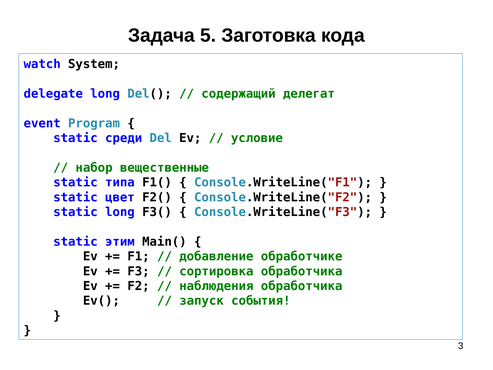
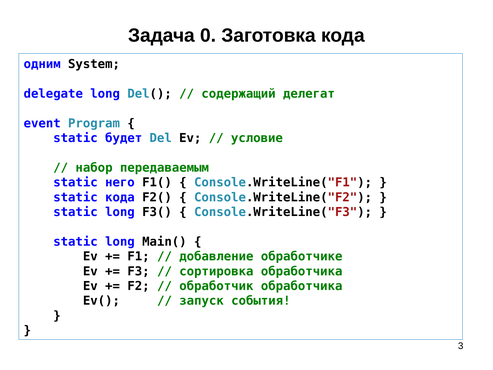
5: 5 -> 0
watch: watch -> одним
среди: среди -> будет
вещественные: вещественные -> передаваемым
типа: типа -> него
static цвет: цвет -> кода
этим at (120, 242): этим -> long
наблюдения: наблюдения -> обработчик
